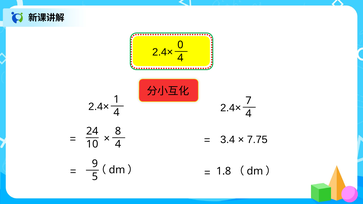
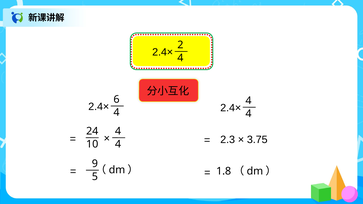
0: 0 -> 2
1: 1 -> 6
2.4× 7: 7 -> 4
8 at (118, 131): 8 -> 4
3.4: 3.4 -> 2.3
7.75: 7.75 -> 3.75
